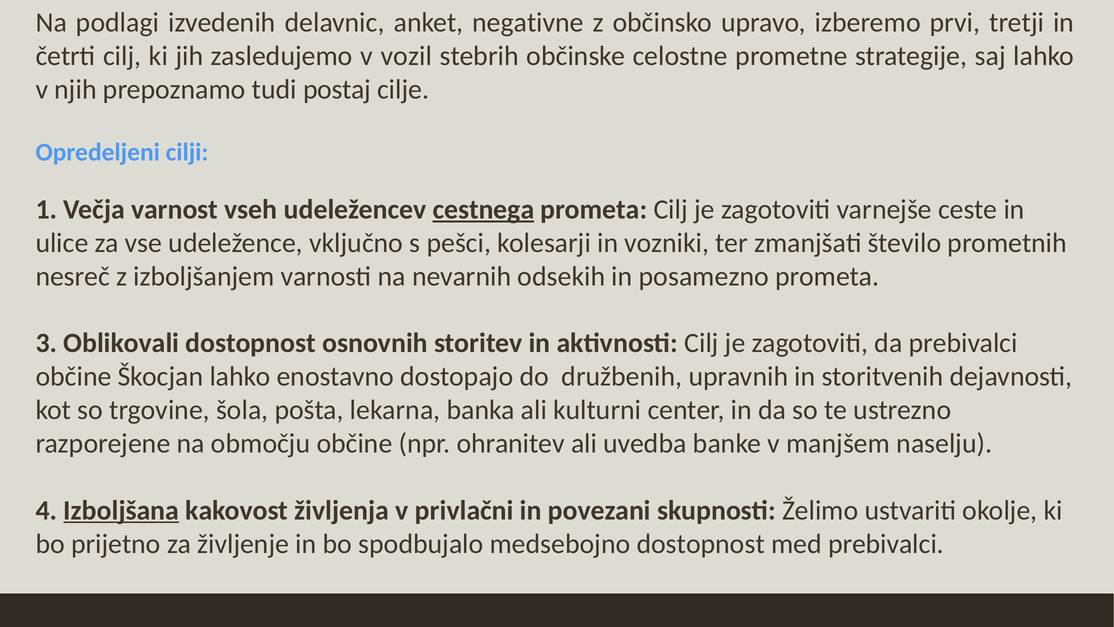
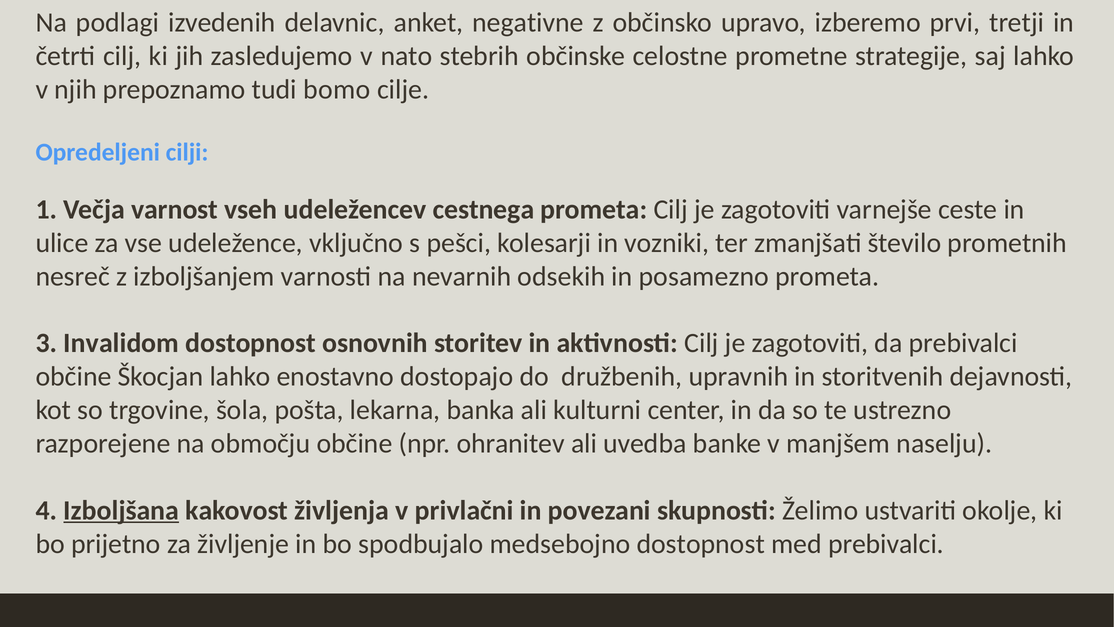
vozil: vozil -> nato
postaj: postaj -> bomo
cestnega underline: present -> none
Oblikovali: Oblikovali -> Invalidom
